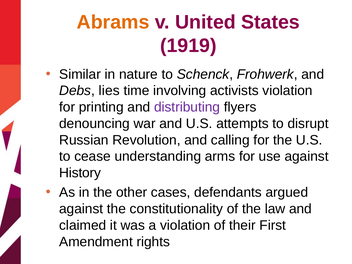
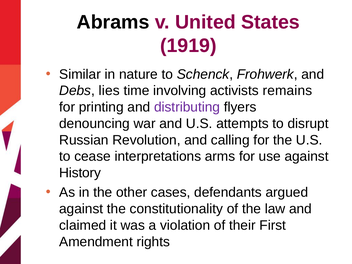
Abrams colour: orange -> black
activists violation: violation -> remains
understanding: understanding -> interpretations
